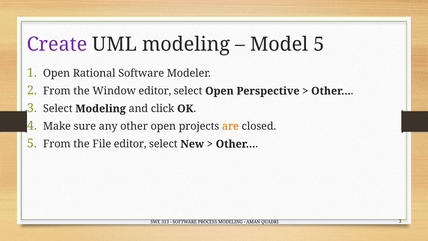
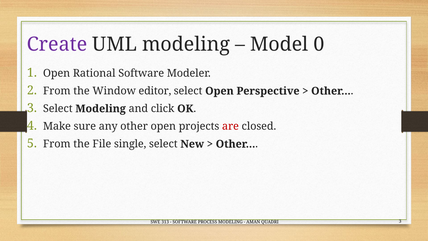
Model 5: 5 -> 0
are colour: orange -> red
File editor: editor -> single
